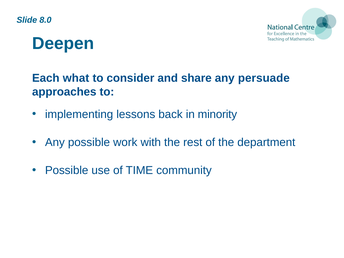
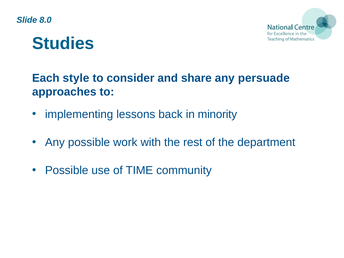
Deepen: Deepen -> Studies
what: what -> style
